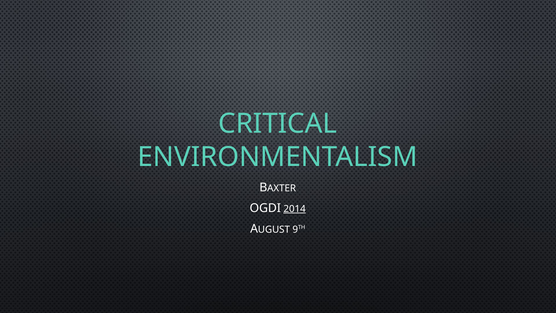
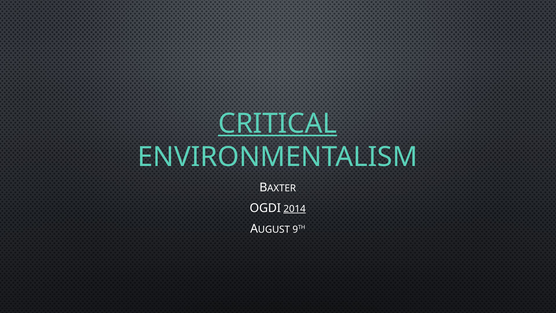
CRITICAL underline: none -> present
